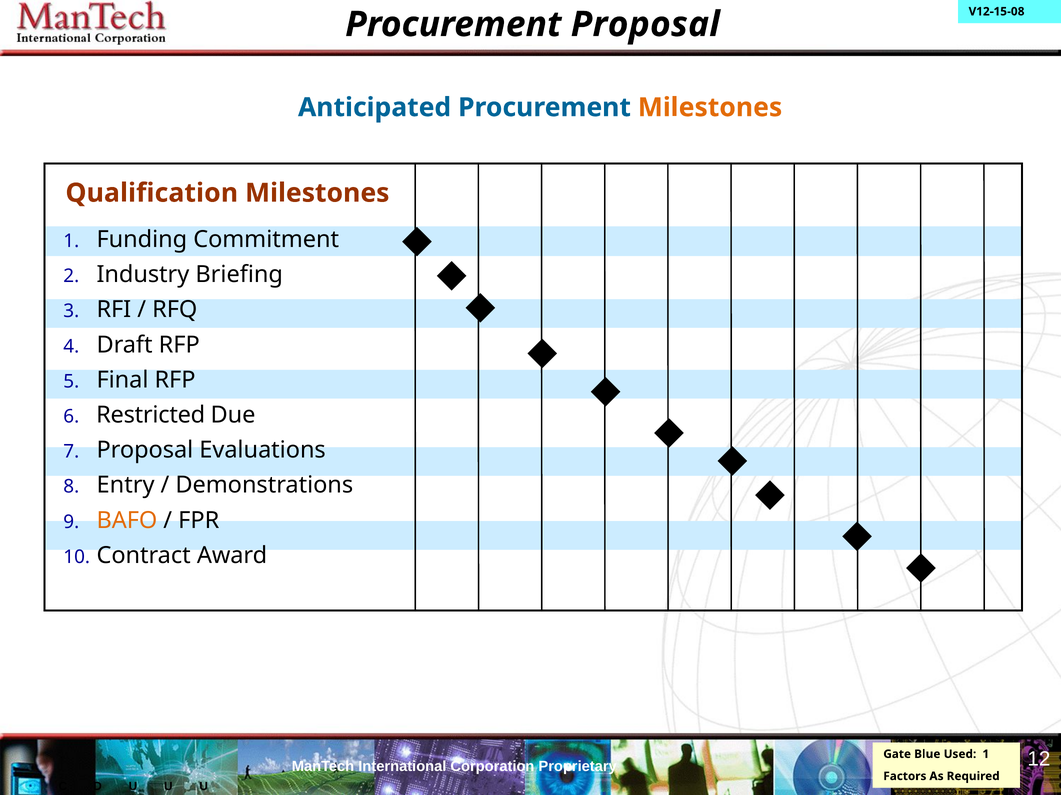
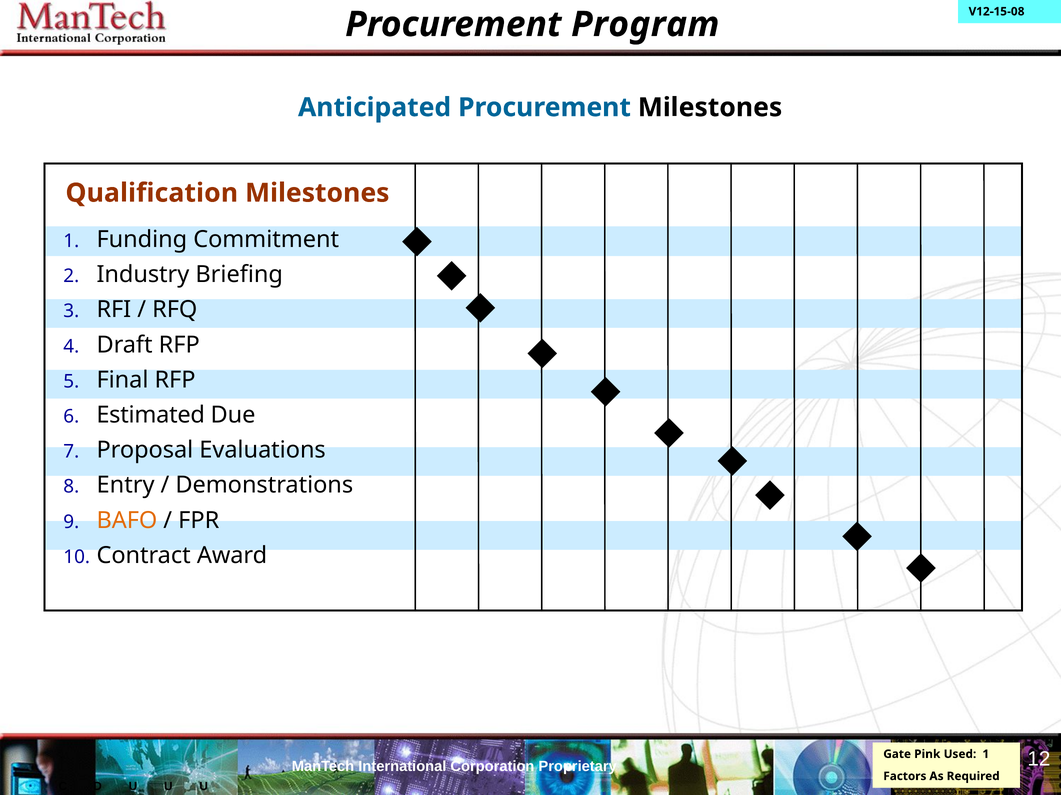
Procurement Proposal: Proposal -> Program
Milestones at (710, 108) colour: orange -> black
Restricted: Restricted -> Estimated
Blue: Blue -> Pink
